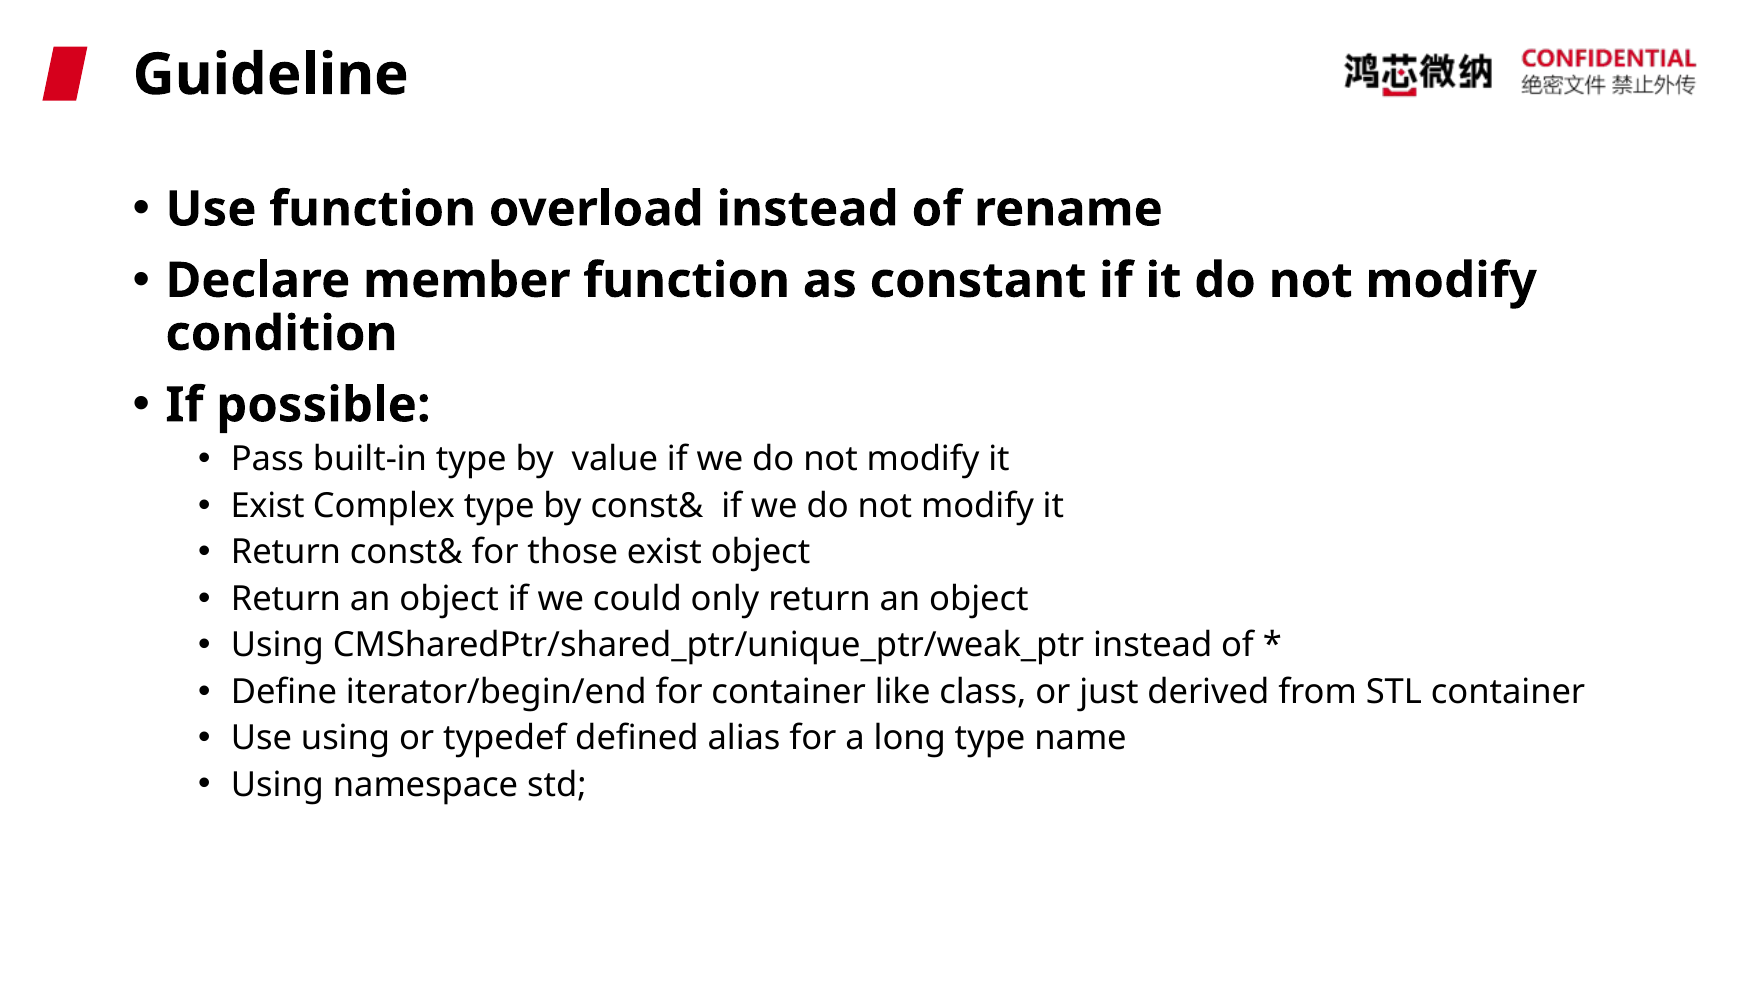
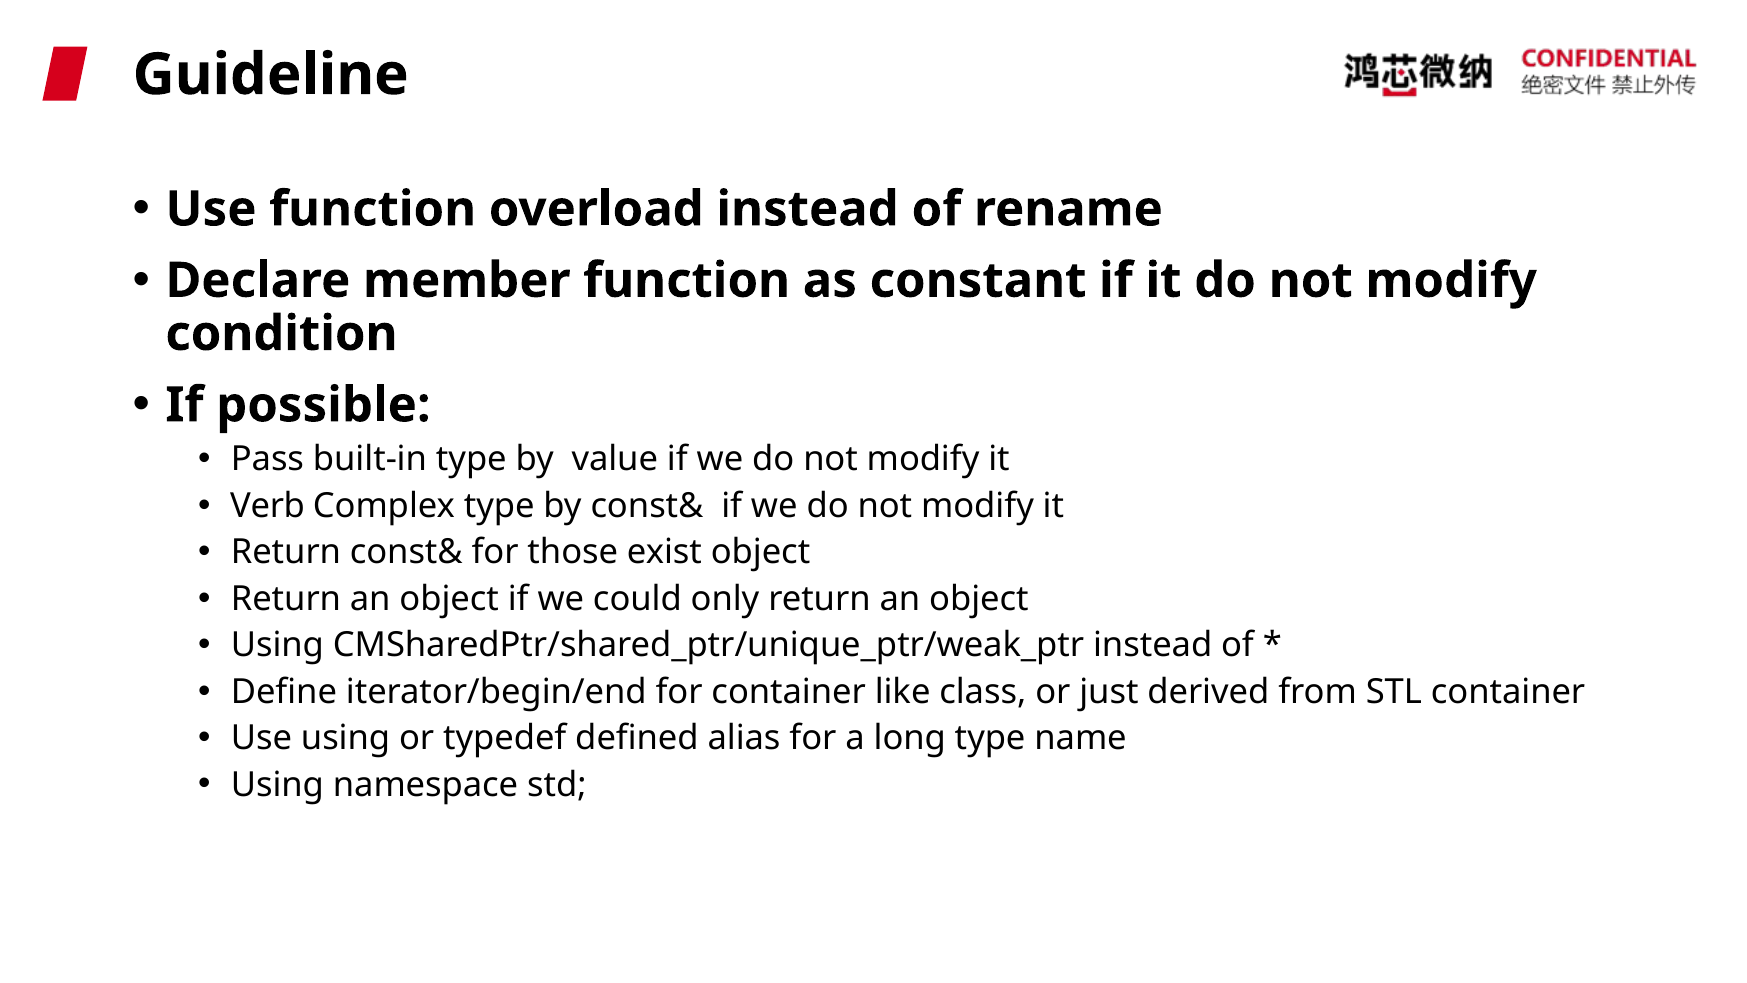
Exist at (268, 506): Exist -> Verb
